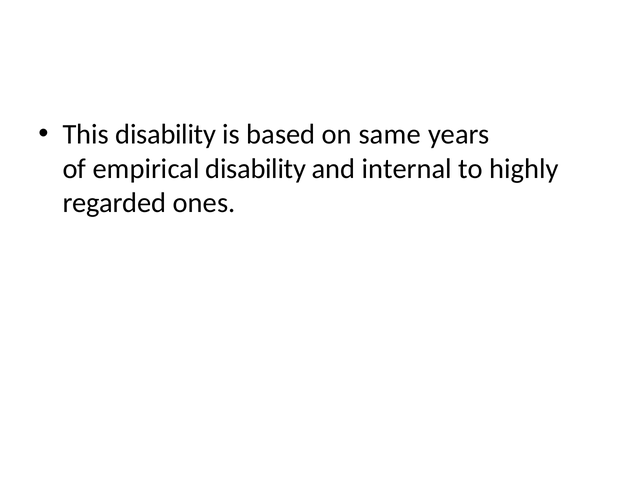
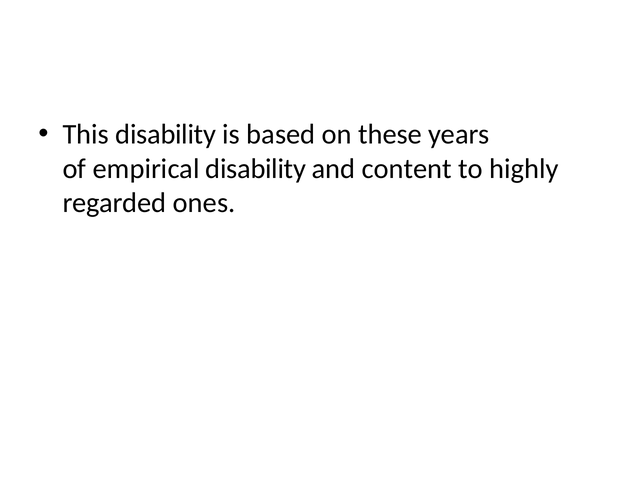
same: same -> these
internal: internal -> content
